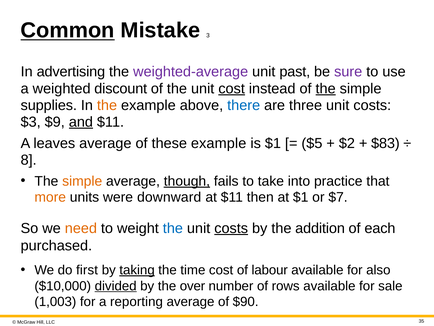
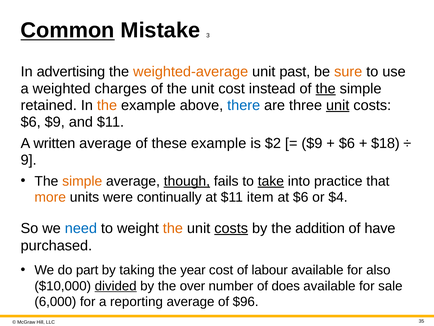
weighted-average colour: purple -> orange
sure colour: purple -> orange
discount: discount -> charges
cost at (232, 88) underline: present -> none
supplies: supplies -> retained
unit at (338, 105) underline: none -> present
$3 at (31, 122): $3 -> $6
and underline: present -> none
leaves: leaves -> written
is $1: $1 -> $2
$5 at (312, 143): $5 -> $9
$2 at (347, 143): $2 -> $6
$83: $83 -> $18
8: 8 -> 9
take underline: none -> present
downward: downward -> continually
then: then -> item
at $1: $1 -> $6
$7: $7 -> $4
need colour: orange -> blue
the at (173, 228) colour: blue -> orange
each: each -> have
first: first -> part
taking underline: present -> none
time: time -> year
rows: rows -> does
1,003: 1,003 -> 6,000
$90: $90 -> $96
